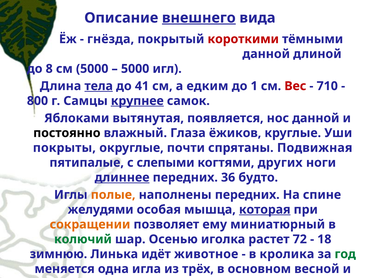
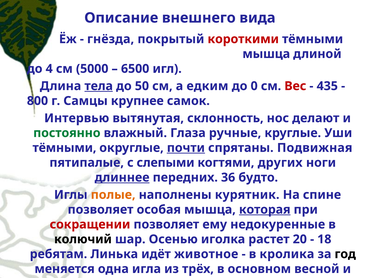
внешнего underline: present -> none
данной at (266, 54): данной -> мышца
8: 8 -> 4
5000 at (135, 69): 5000 -> 6500
41: 41 -> 50
1: 1 -> 0
710: 710 -> 435
крупнее underline: present -> none
Яблоками: Яблоками -> Интервью
появляется: появляется -> склонность
нос данной: данной -> делают
постоянно colour: black -> green
ёжиков: ёжиков -> ручные
покрыты at (64, 148): покрыты -> тёмными
почти underline: none -> present
наполнены передних: передних -> курятник
желудями at (101, 210): желудями -> позволяет
сокращении colour: orange -> red
миниатюрный: миниатюрный -> недокуренные
колючий colour: green -> black
72: 72 -> 20
зимнюю: зимнюю -> ребятам
год colour: green -> black
